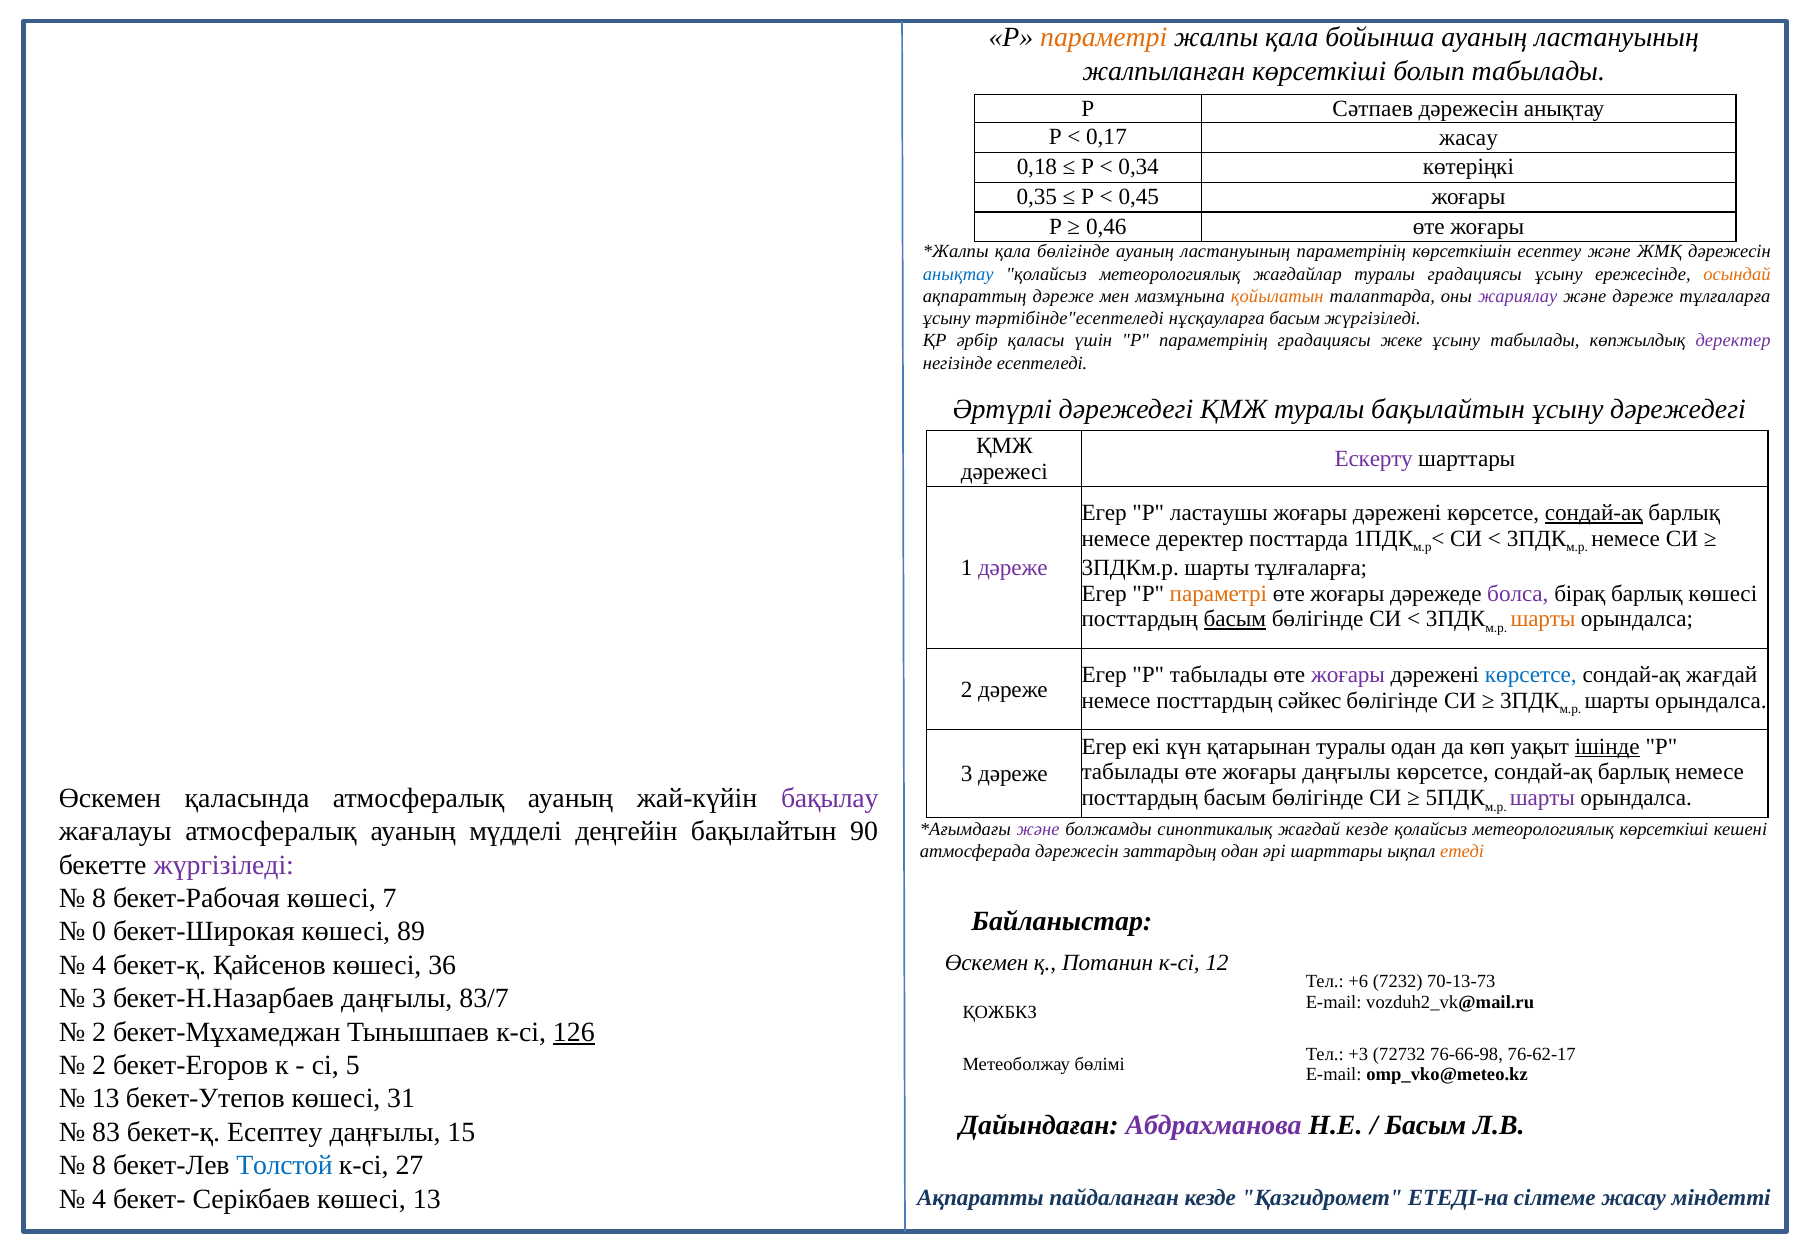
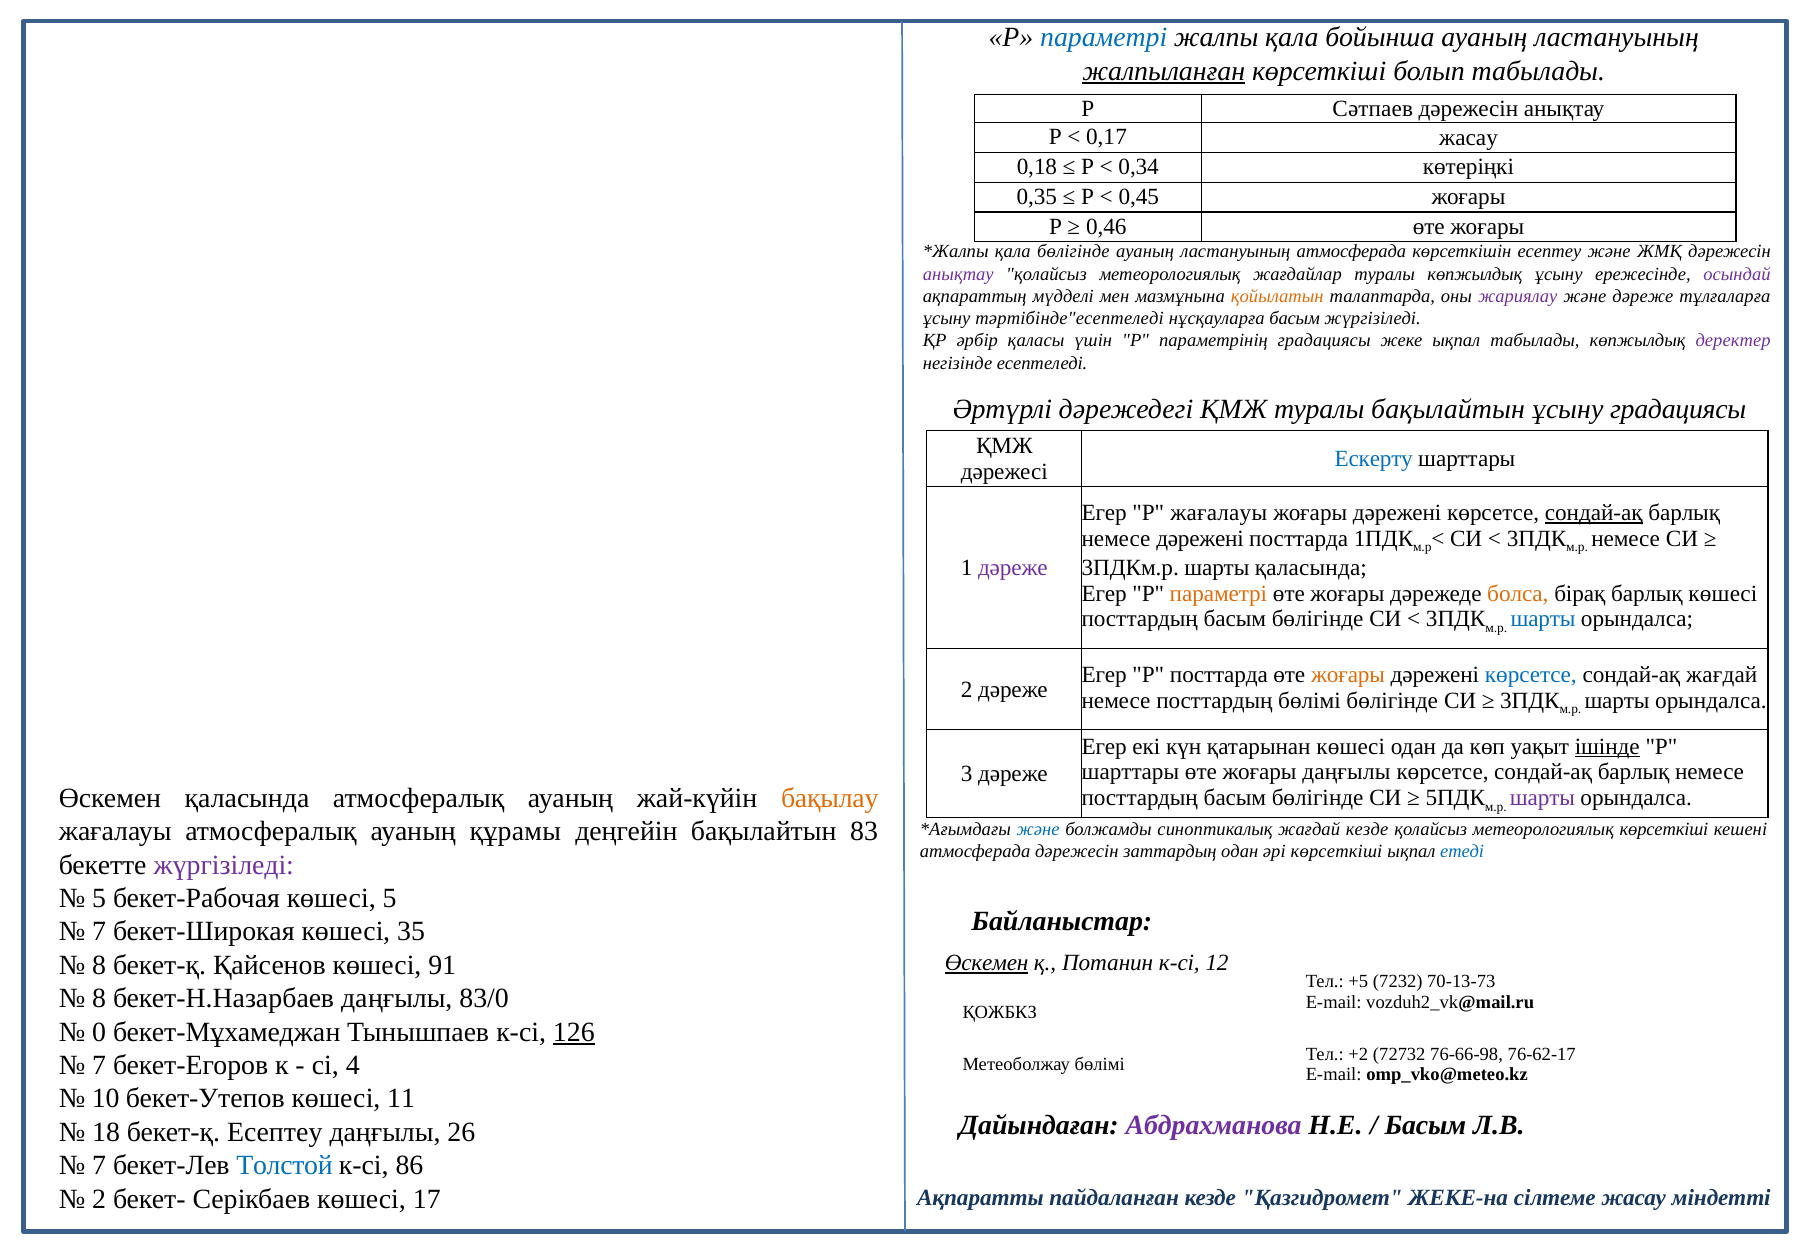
параметрі at (1104, 38) colour: orange -> blue
жалпыланған underline: none -> present
ластануының параметрінің: параметрінің -> атмосферада
анықтау at (958, 274) colour: blue -> purple
туралы градациясы: градациясы -> көпжылдық
осындай colour: orange -> purple
ақпараттың дәреже: дәреже -> мүдделі
жеке ұсыну: ұсыну -> ықпал
ұсыну дәрежедегі: дәрежедегі -> градациясы
Ескерту colour: purple -> blue
Р ластаушы: ластаушы -> жағалауы
немесе деректер: деректер -> дәрежені
шарты тұлғаларға: тұлғаларға -> қаласында
болса colour: purple -> orange
басым at (1235, 619) underline: present -> none
шарты at (1543, 619) colour: orange -> blue
Егер Р табылады: табылады -> посттарда
жоғары at (1348, 675) colour: purple -> orange
посттардың сәйкес: сәйкес -> бөлімі
қатарынан туралы: туралы -> көшесі
табылады at (1130, 772): табылады -> шарттары
бақылау colour: purple -> orange
мүдделі: мүдделі -> құрамы
90: 90 -> 83
және at (1038, 829) colour: purple -> blue
әрі шарттары: шарттары -> көрсеткіші
етеді colour: orange -> blue
8 at (99, 898): 8 -> 5
көшесі 7: 7 -> 5
0 at (99, 932): 0 -> 7
89: 89 -> 35
Өскемен at (987, 963) underline: none -> present
4 at (99, 965): 4 -> 8
36: 36 -> 91
+6: +6 -> +5
3 at (99, 999): 3 -> 8
83/7: 83/7 -> 83/0
2 at (99, 1032): 2 -> 0
+3: +3 -> +2
2 at (99, 1065): 2 -> 7
5: 5 -> 4
13 at (106, 1099): 13 -> 10
31: 31 -> 11
83: 83 -> 18
15: 15 -> 26
8 at (99, 1166): 8 -> 7
27: 27 -> 86
4 at (99, 1199): 4 -> 2
көшесі 13: 13 -> 17
ЕТЕДІ-на: ЕТЕДІ-на -> ЖЕКЕ-на
